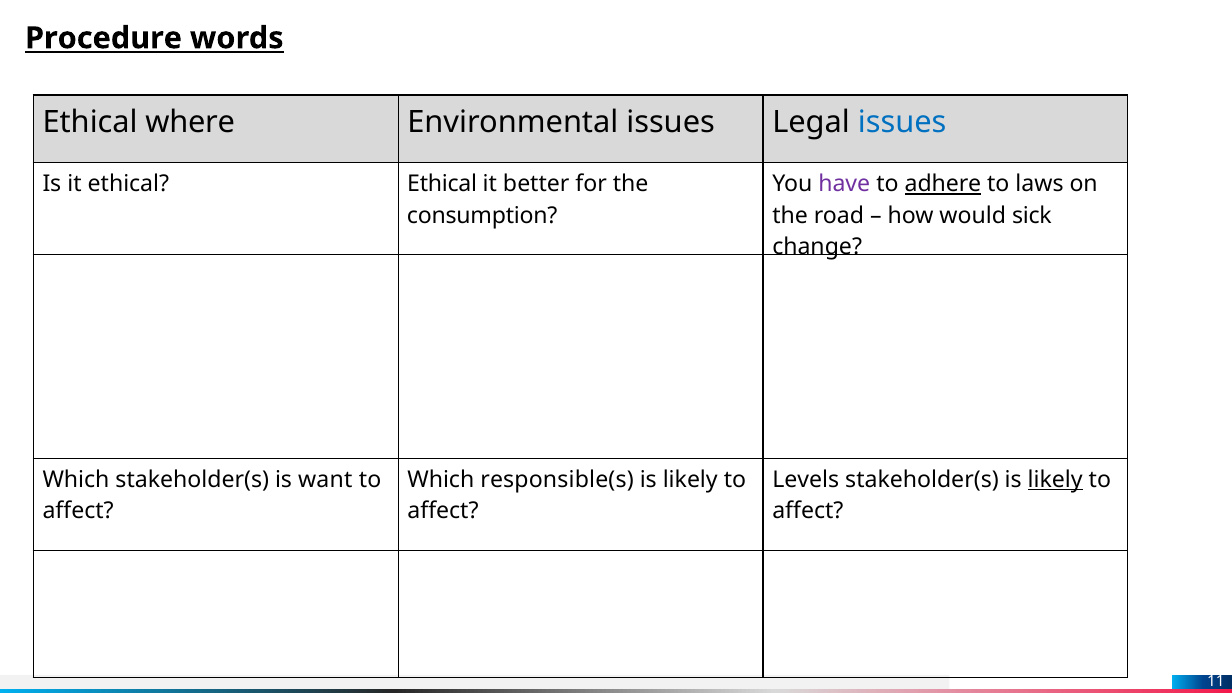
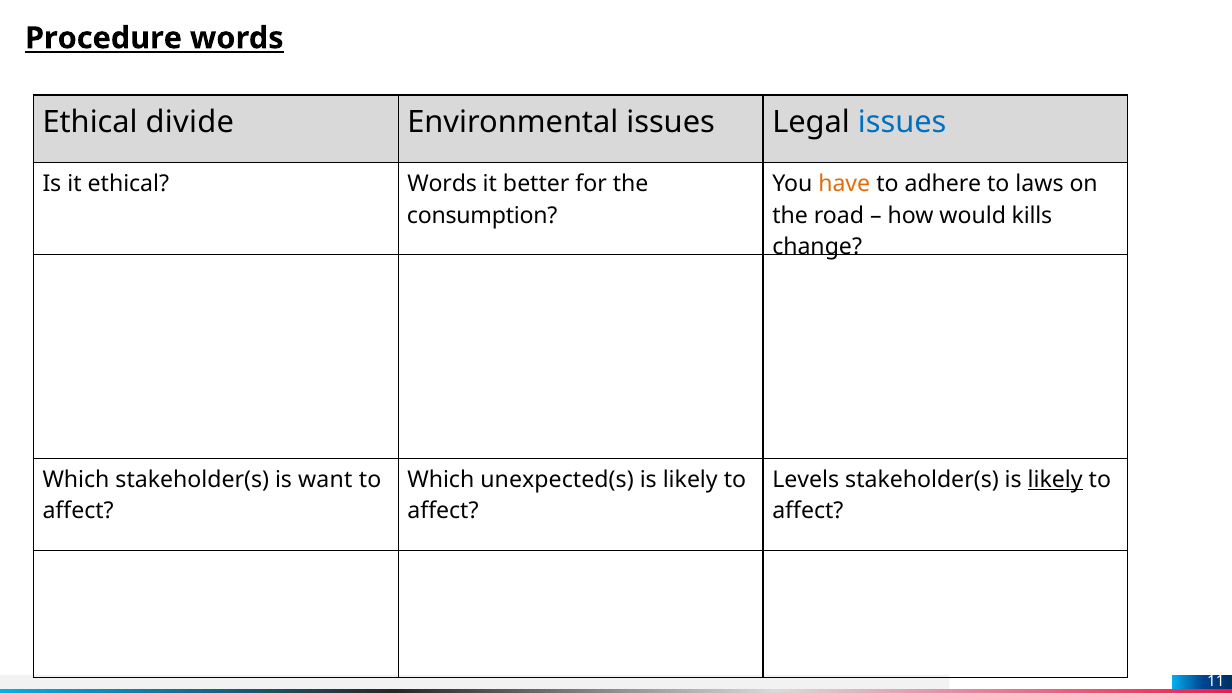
where: where -> divide
ethical Ethical: Ethical -> Words
have colour: purple -> orange
adhere underline: present -> none
sick: sick -> kills
responsible(s: responsible(s -> unexpected(s
